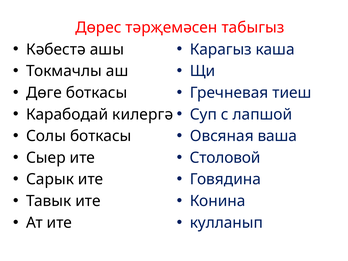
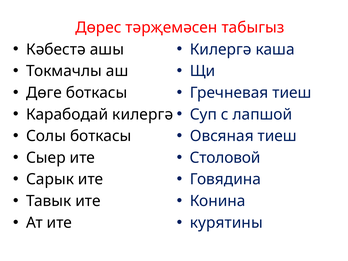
Карагыз at (221, 49): Карагыз -> Килергә
Овсяная ваша: ваша -> тиеш
кулланып: кулланып -> курятины
